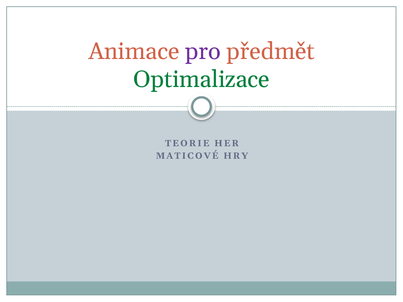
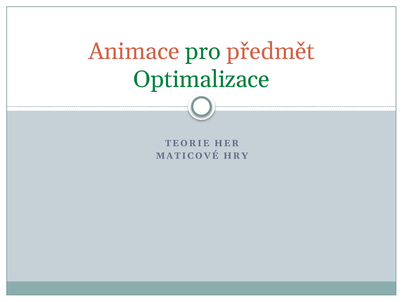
pro colour: purple -> green
